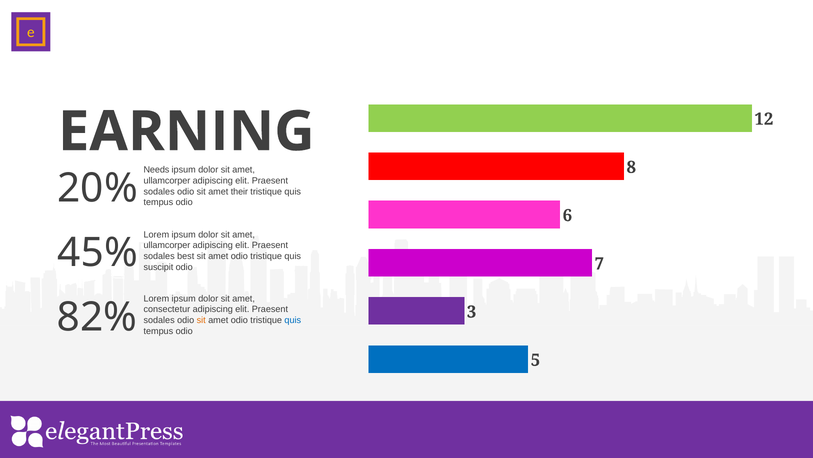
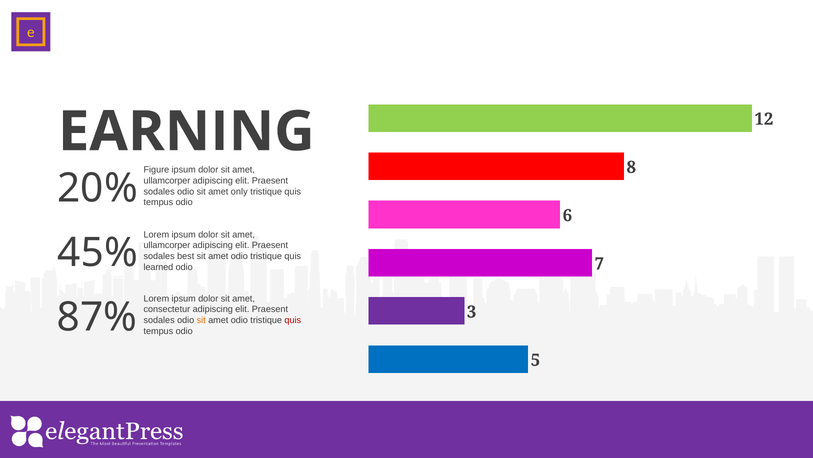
Needs: Needs -> Figure
their: their -> only
suscipit: suscipit -> learned
82%: 82% -> 87%
quis at (293, 320) colour: blue -> red
